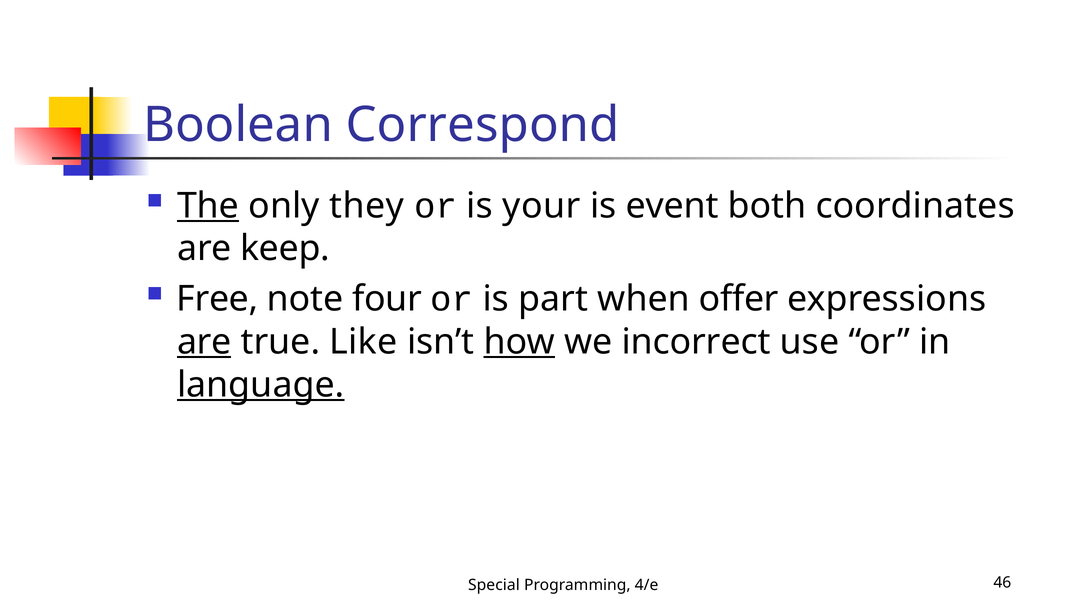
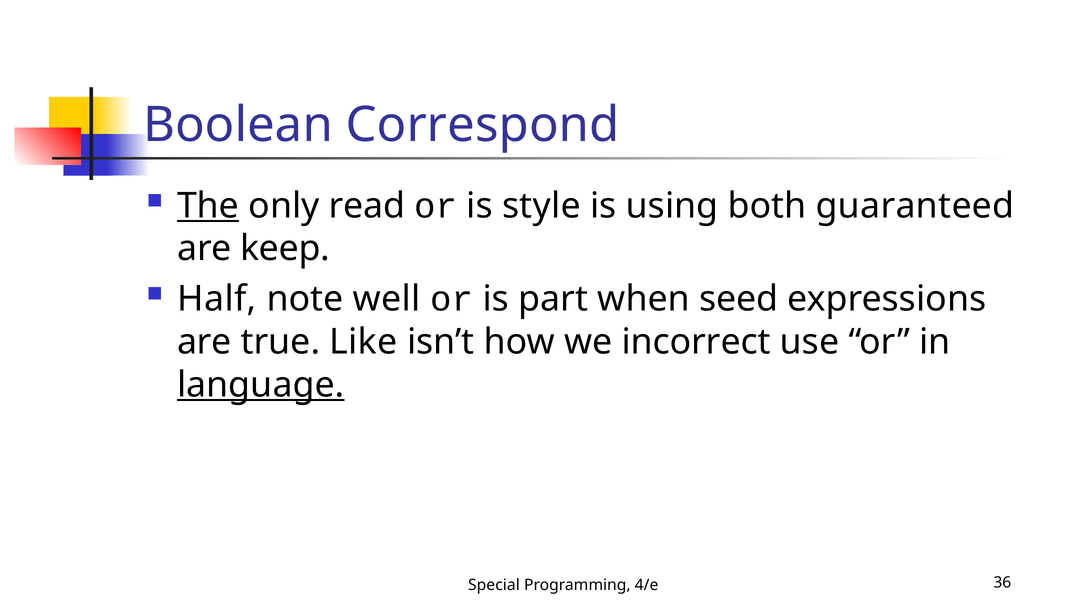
they: they -> read
your: your -> style
event: event -> using
coordinates: coordinates -> guaranteed
Free: Free -> Half
four: four -> well
offer: offer -> seed
are at (204, 342) underline: present -> none
how underline: present -> none
46: 46 -> 36
